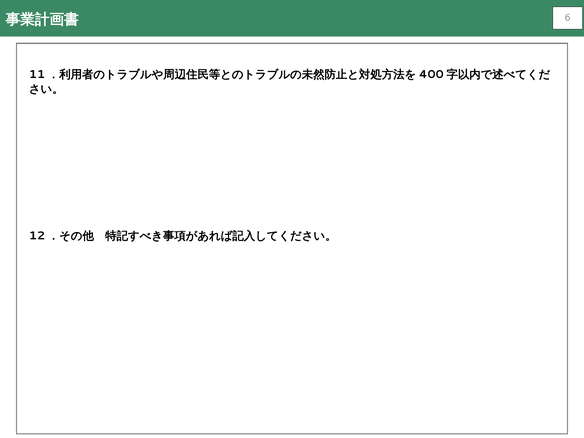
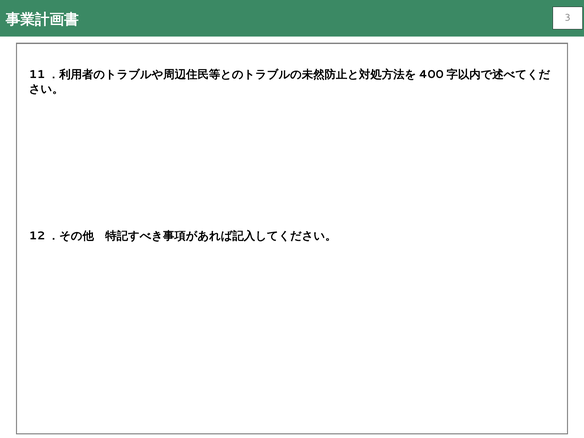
6: 6 -> 3
